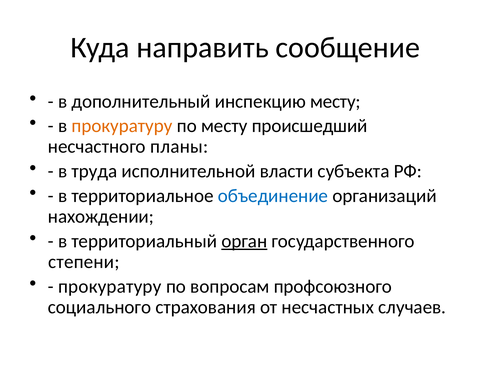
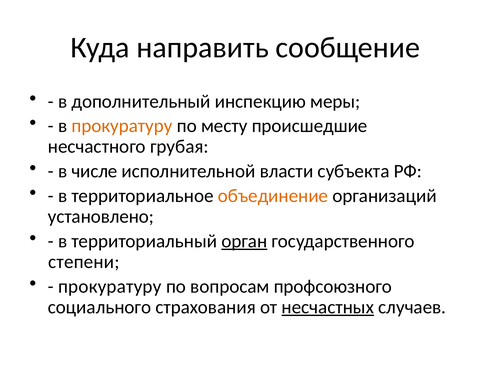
инспекцию месту: месту -> меры
происшедший: происшедший -> происшедшие
планы: планы -> грубая
труда: труда -> числе
объединение colour: blue -> orange
нахождении: нахождении -> установлено
несчастных underline: none -> present
